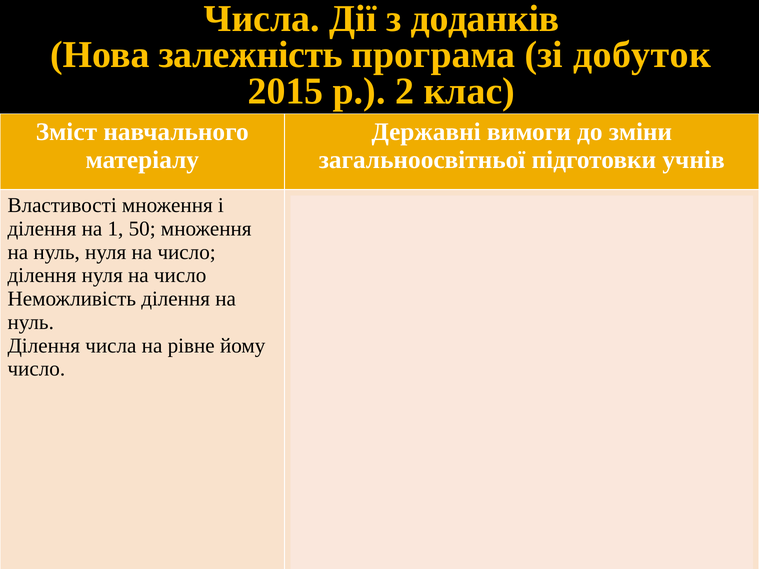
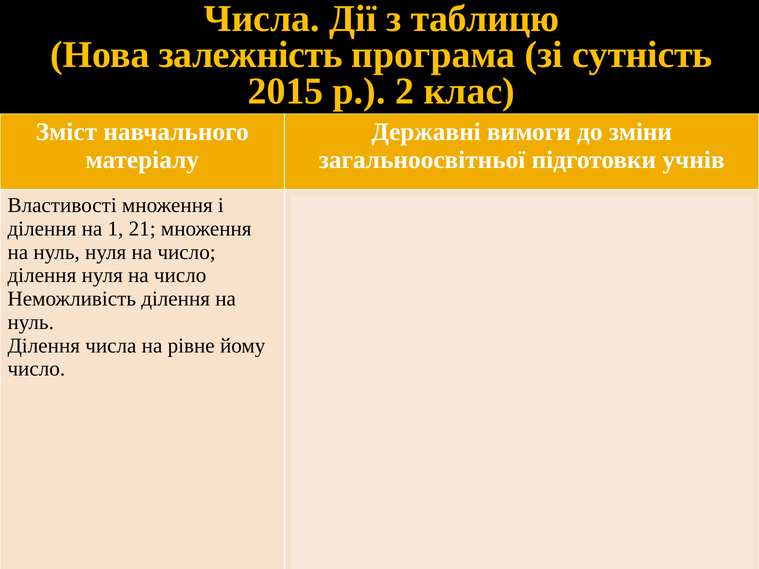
доданків: доданків -> таблицю
добуток: добуток -> сутність
50: 50 -> 21
